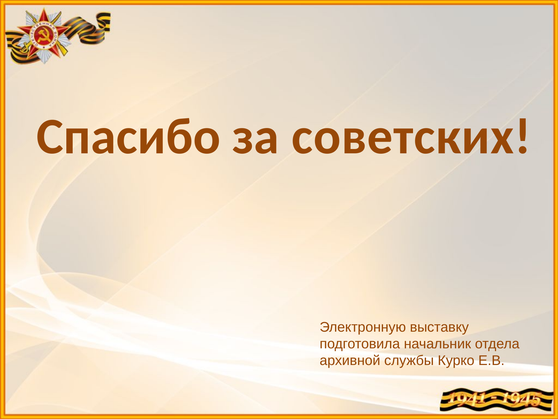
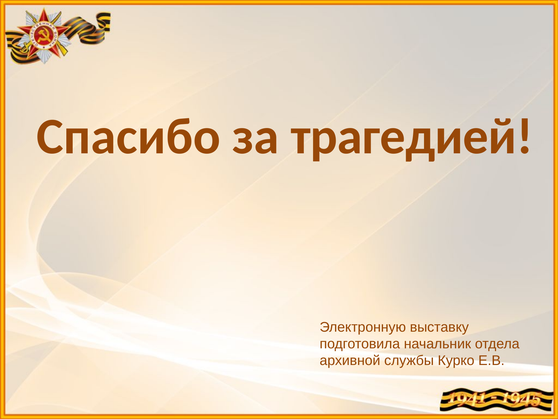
советских: советских -> трагедией
